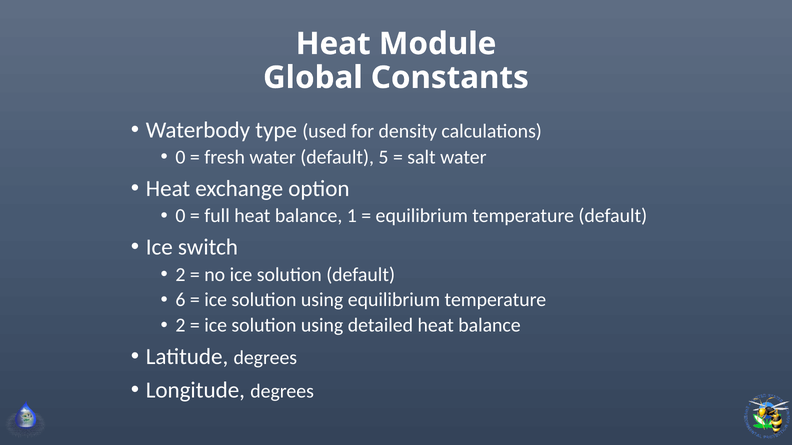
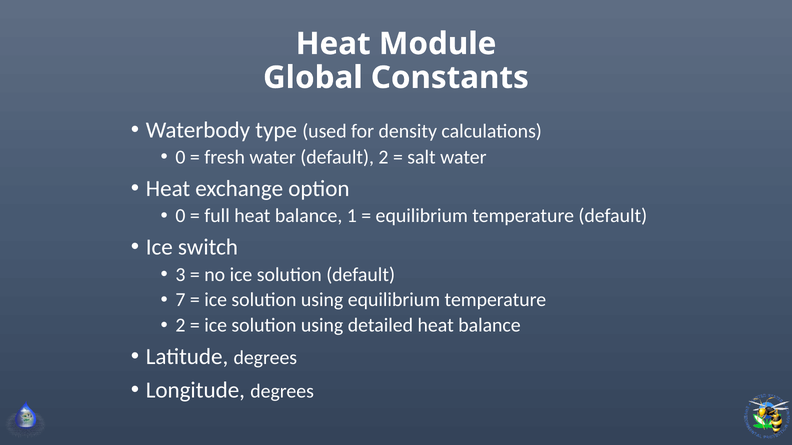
default 5: 5 -> 2
2 at (180, 275): 2 -> 3
6: 6 -> 7
